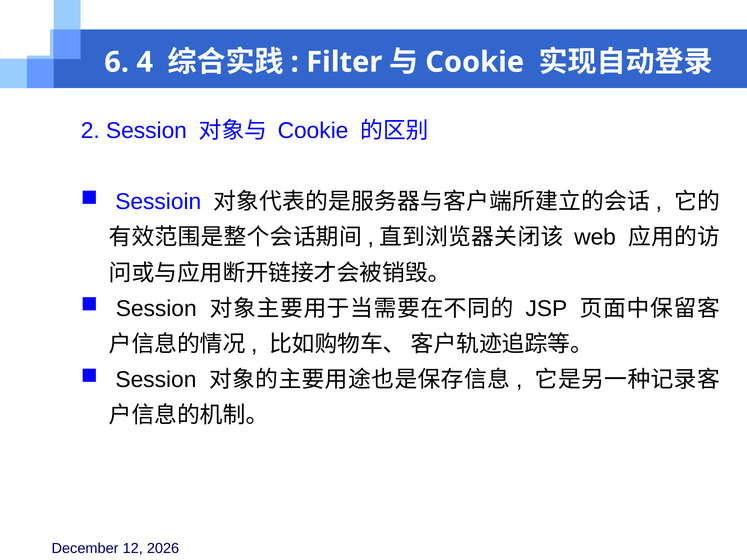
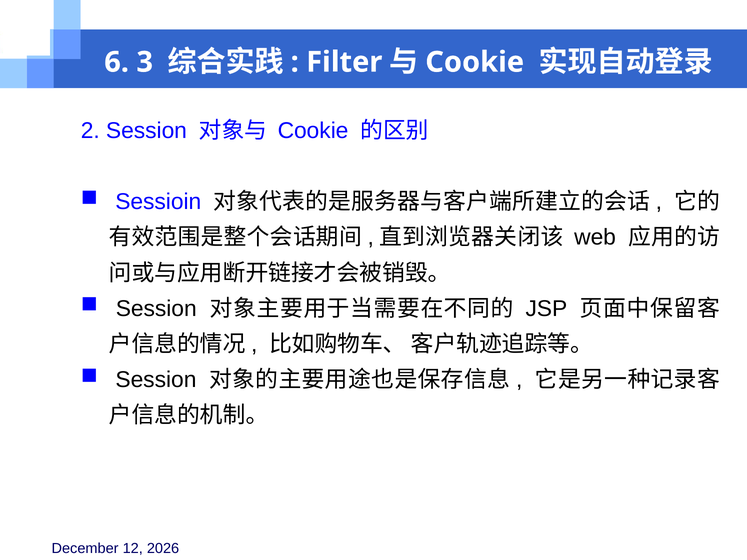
4: 4 -> 3
